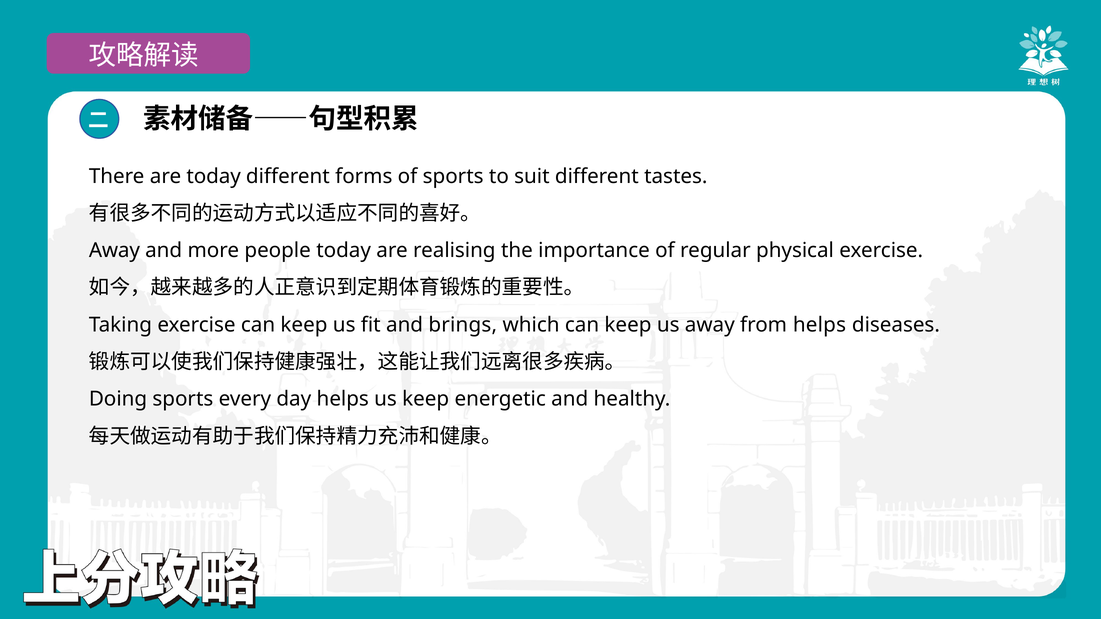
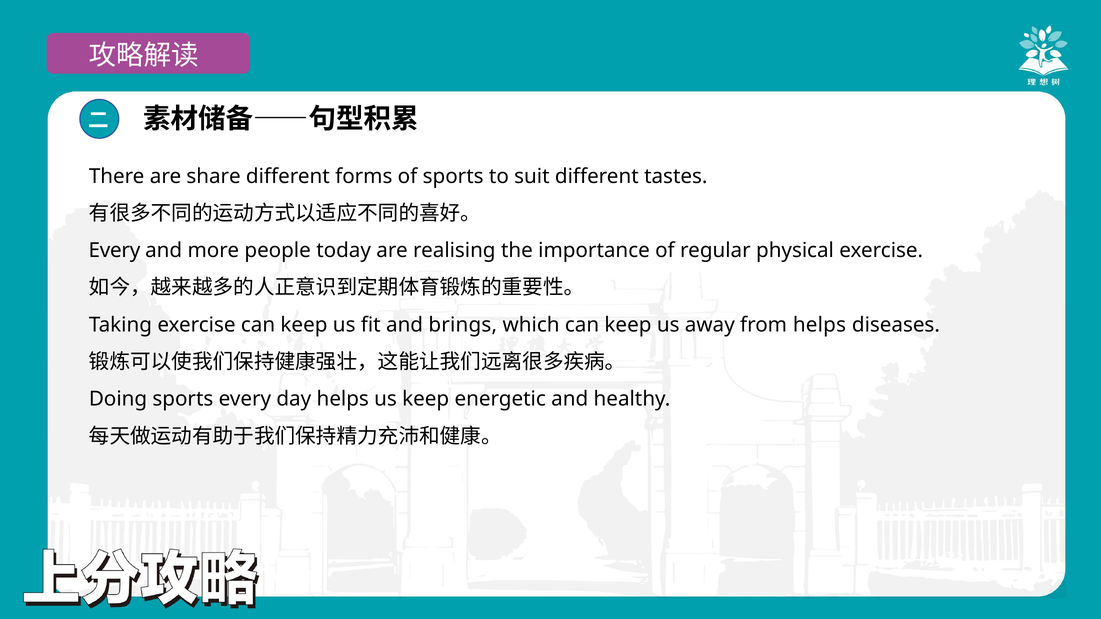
are today: today -> share
Away at (114, 251): Away -> Every
